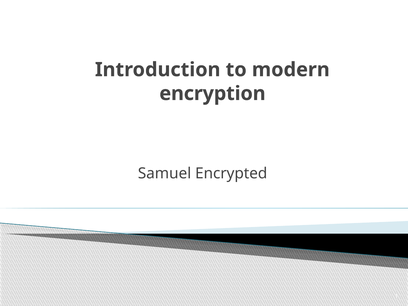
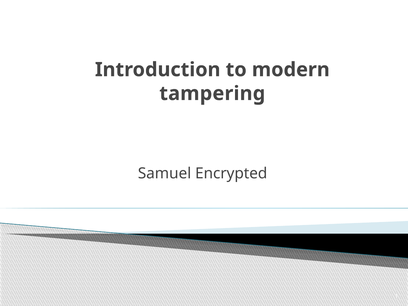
encryption: encryption -> tampering
